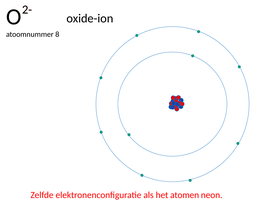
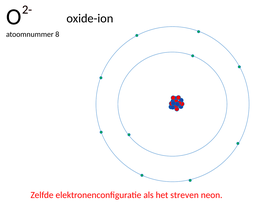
atomen: atomen -> streven
